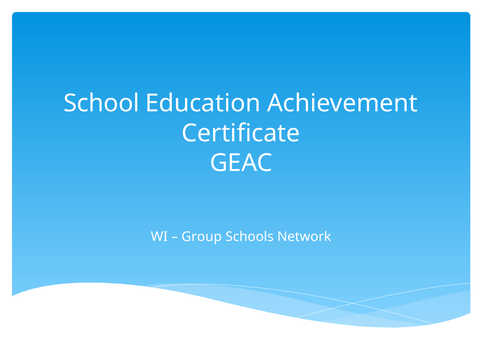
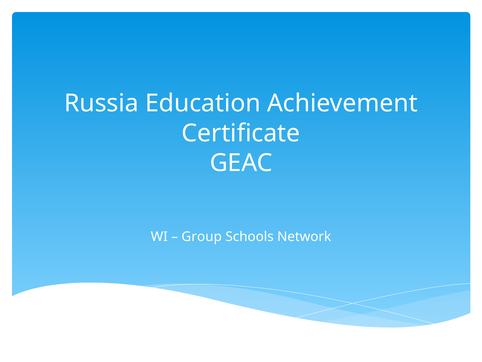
School: School -> Russia
